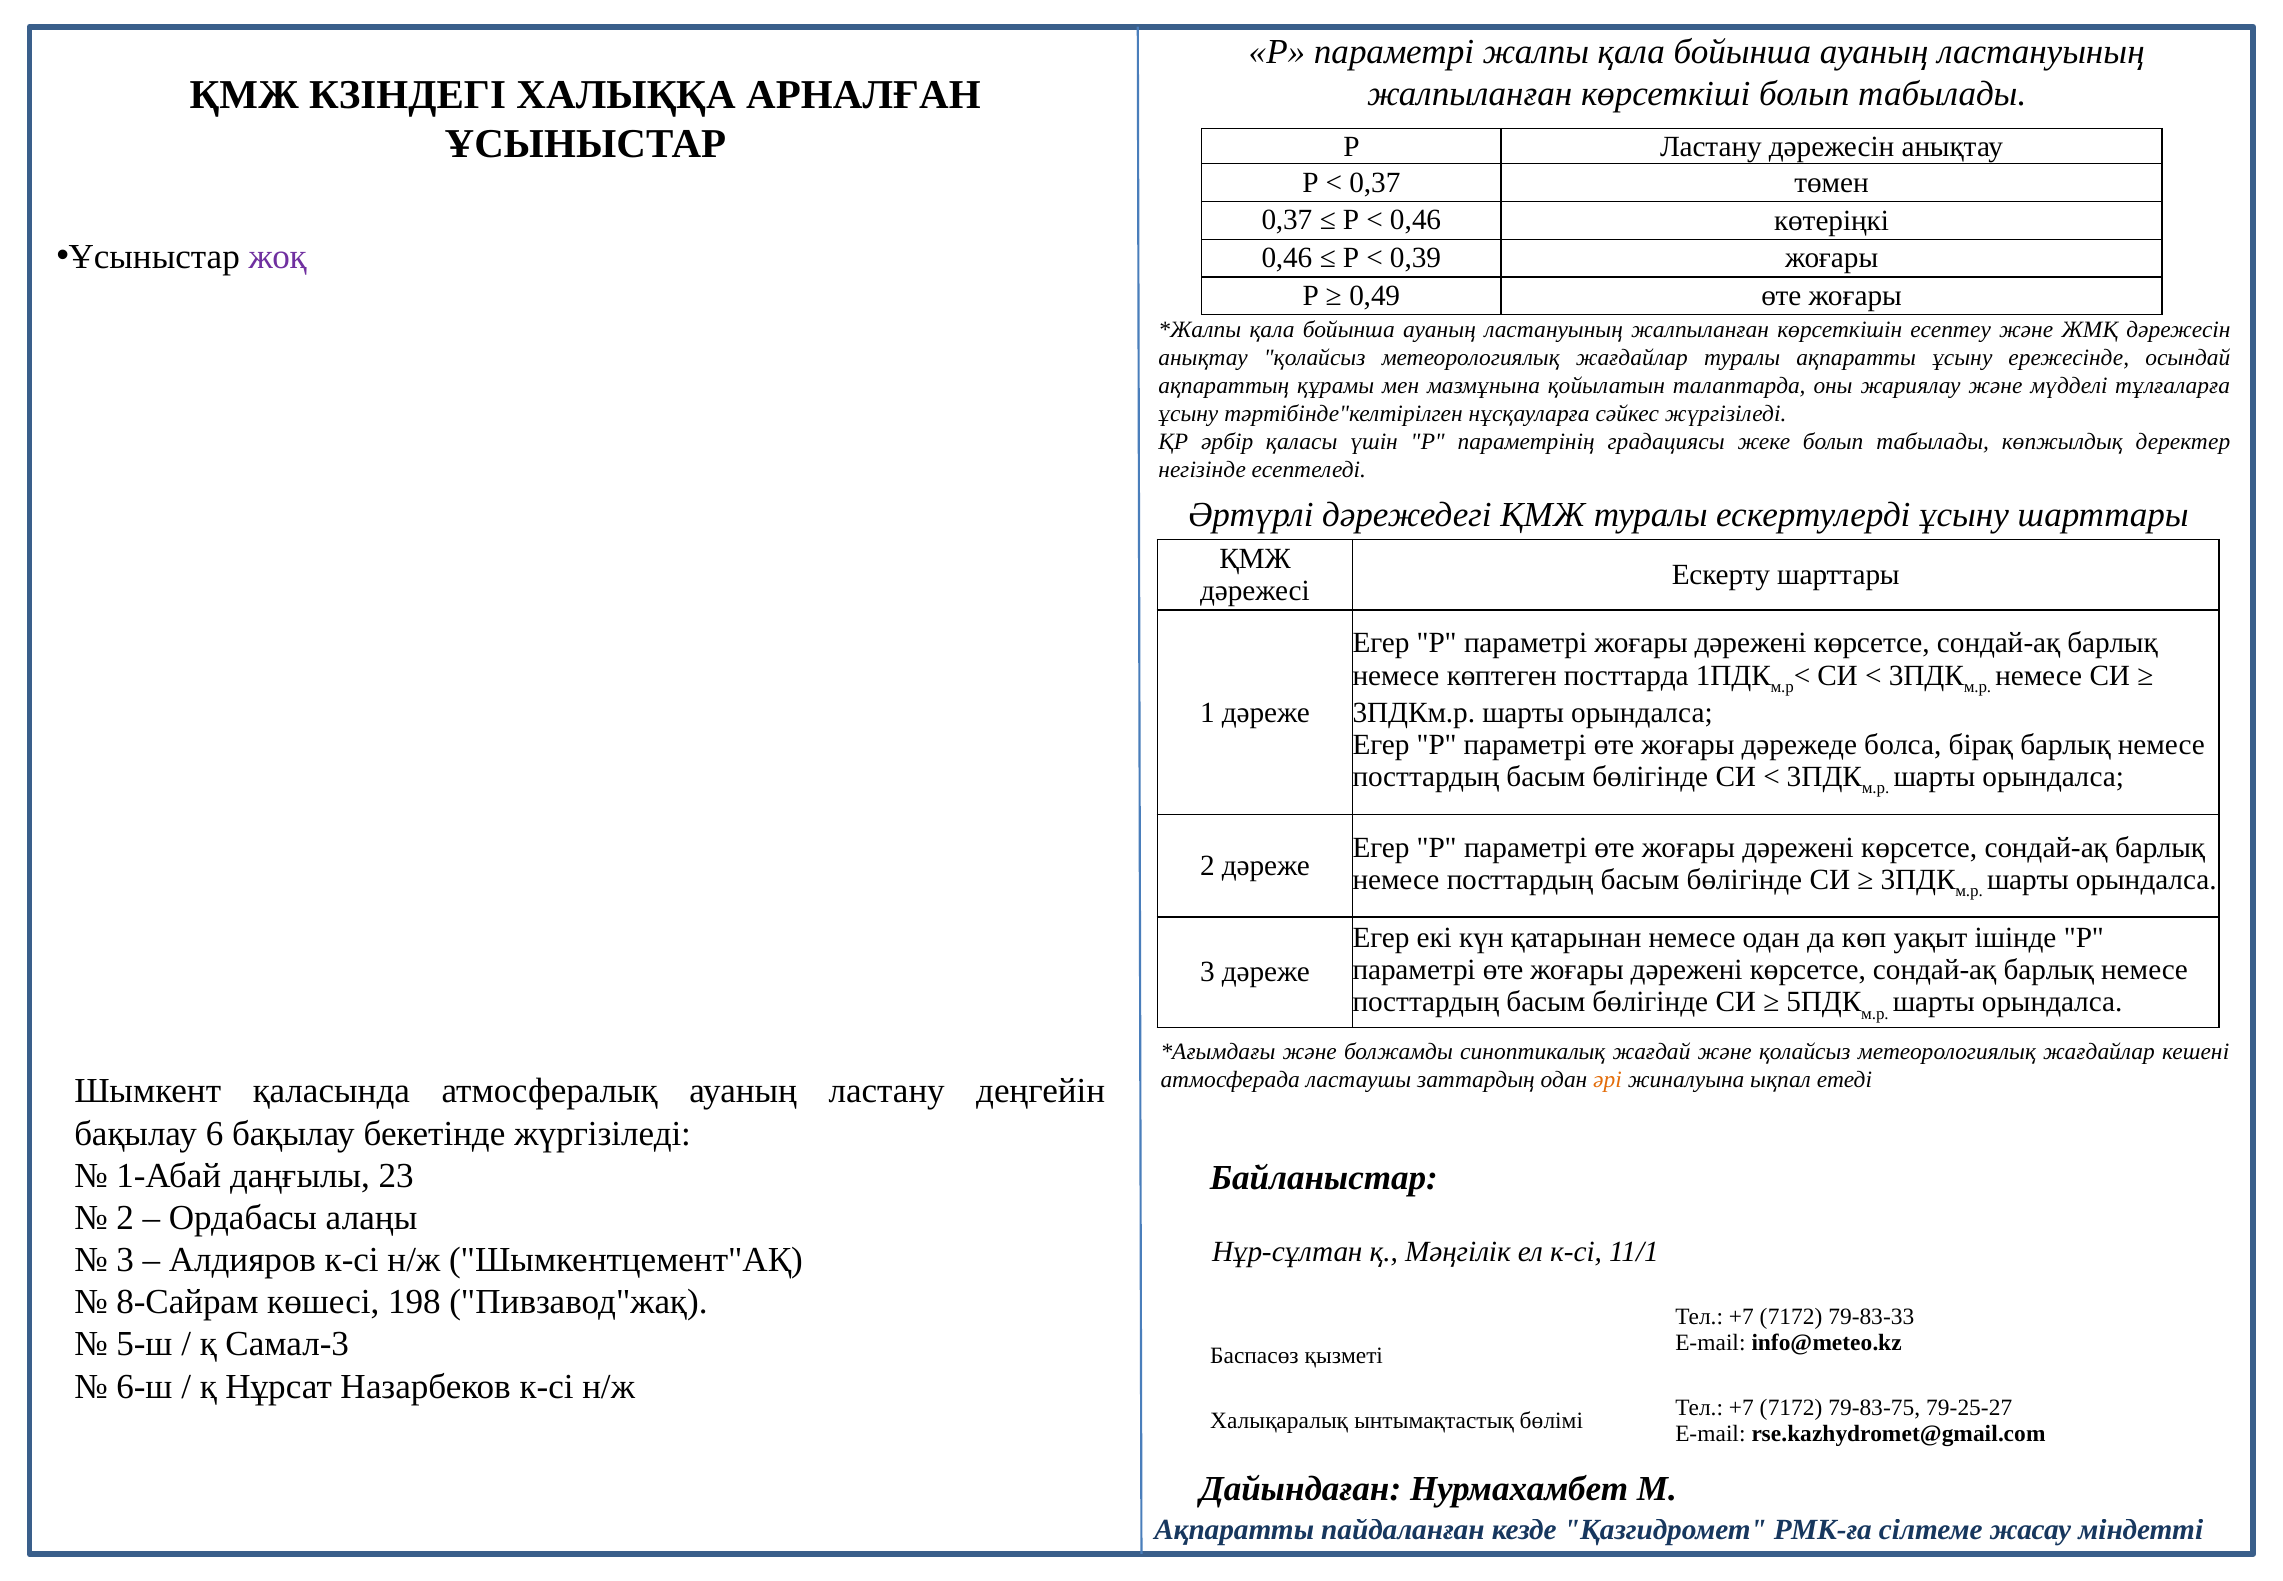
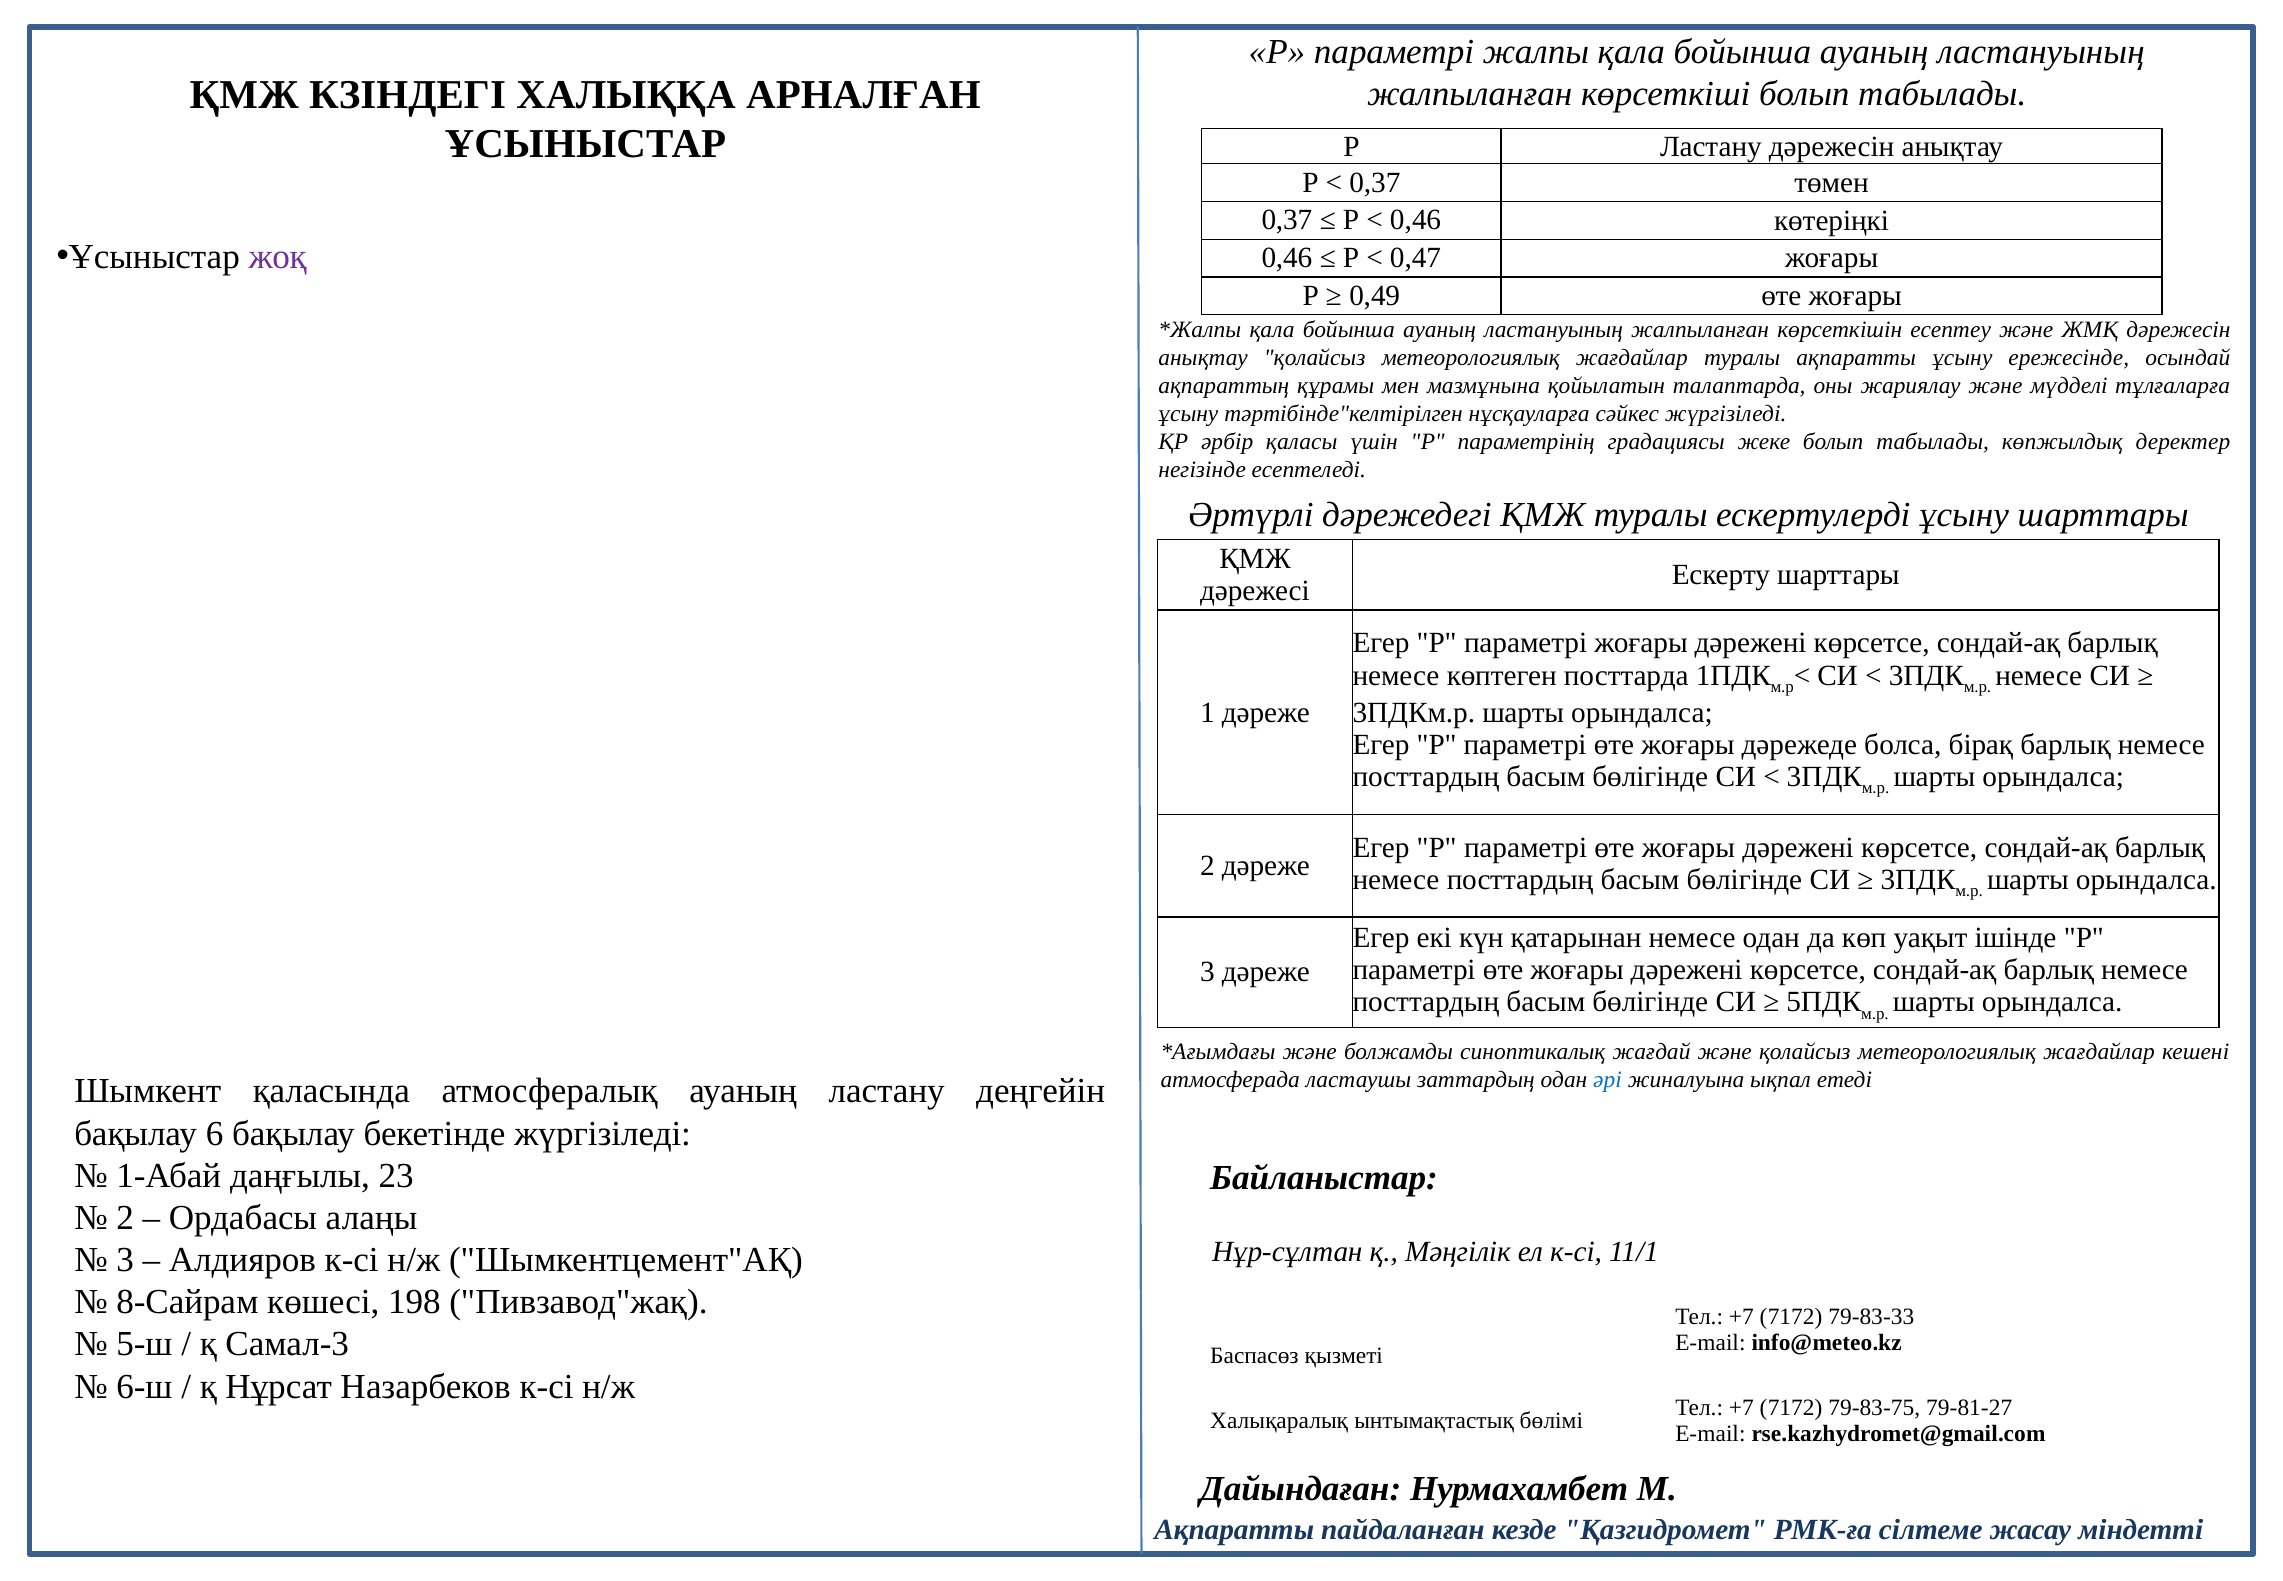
0,39: 0,39 -> 0,47
әрі colour: orange -> blue
79-25-27: 79-25-27 -> 79-81-27
